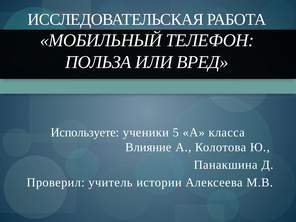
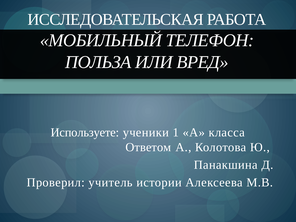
5: 5 -> 1
Влияние: Влияние -> Ответом
